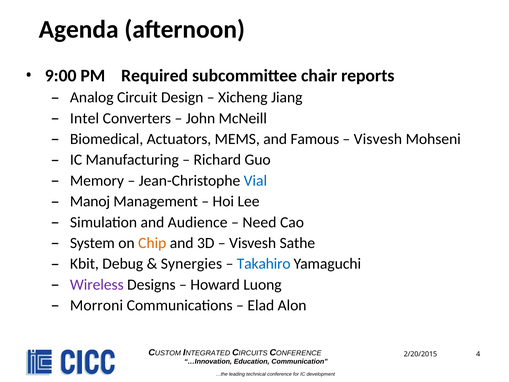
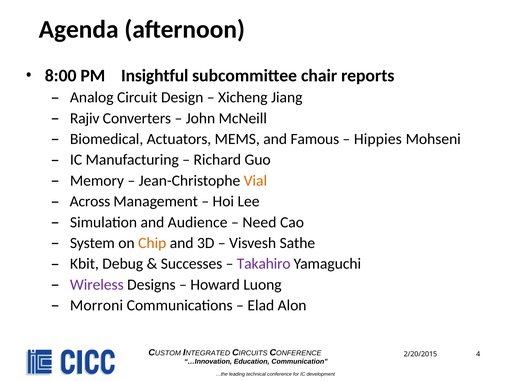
9:00: 9:00 -> 8:00
Required: Required -> Insightful
Intel: Intel -> Rajiv
Visvesh at (378, 139): Visvesh -> Hippies
Vial colour: blue -> orange
Manoj: Manoj -> Across
Synergies: Synergies -> Successes
Takahiro colour: blue -> purple
